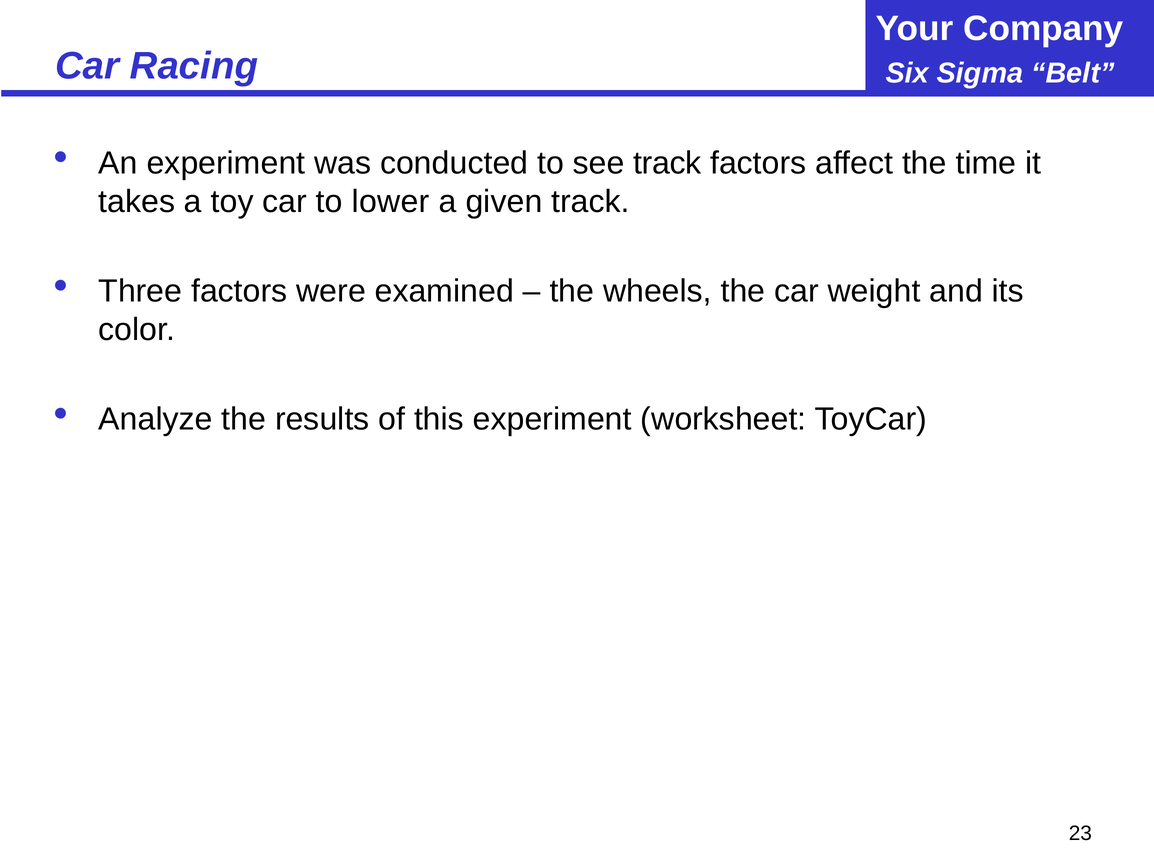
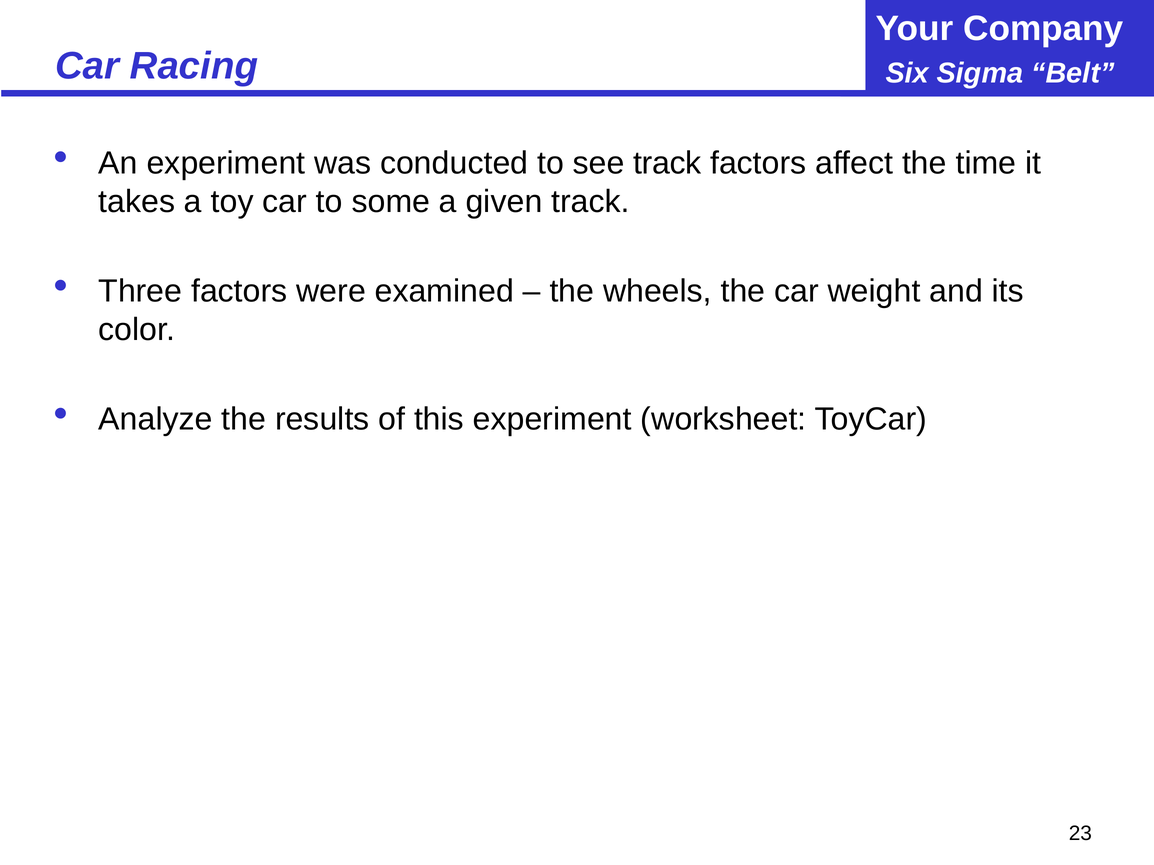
lower: lower -> some
